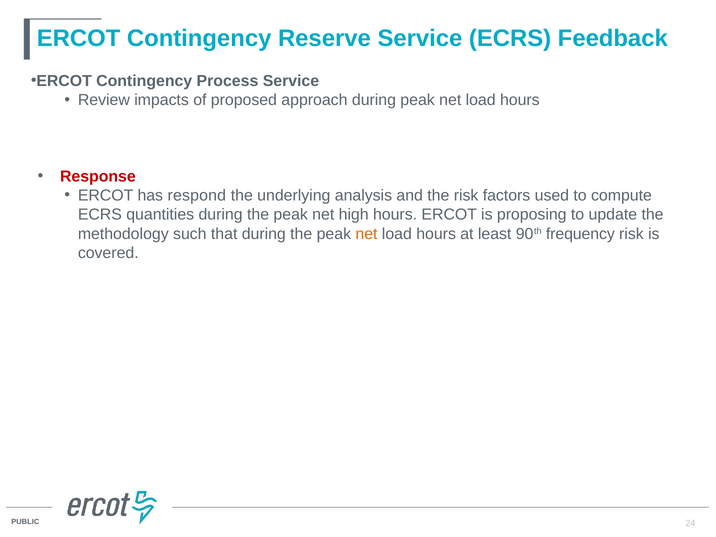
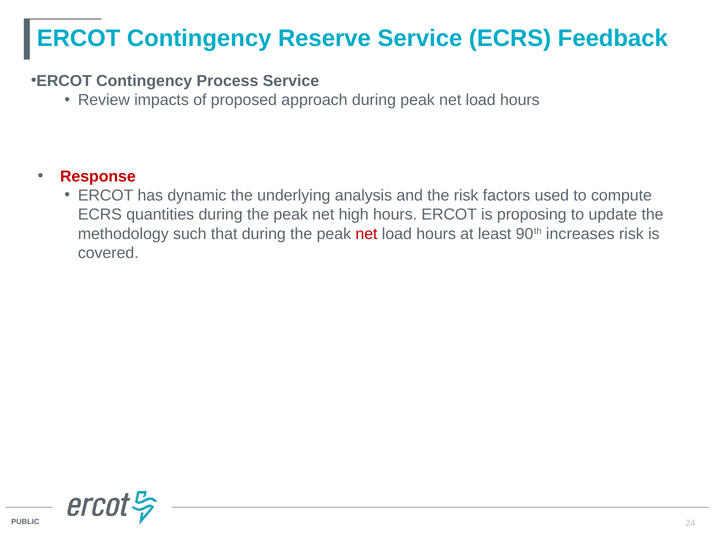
respond: respond -> dynamic
net at (366, 234) colour: orange -> red
frequency: frequency -> increases
